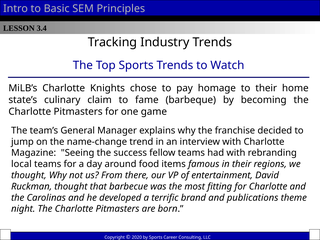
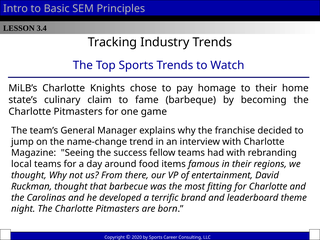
publications: publications -> leaderboard
